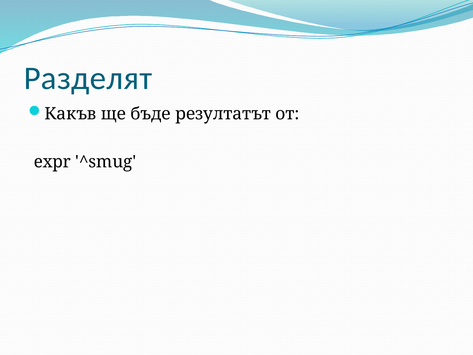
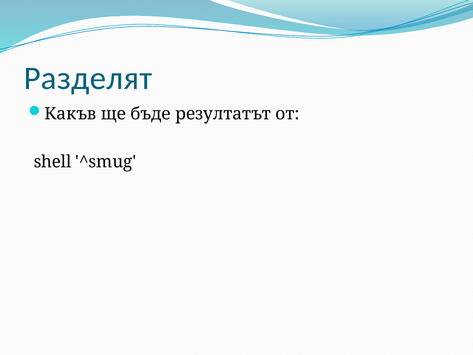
expr: expr -> shell
